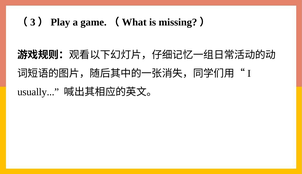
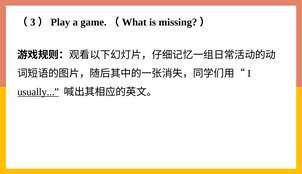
usually underline: none -> present
